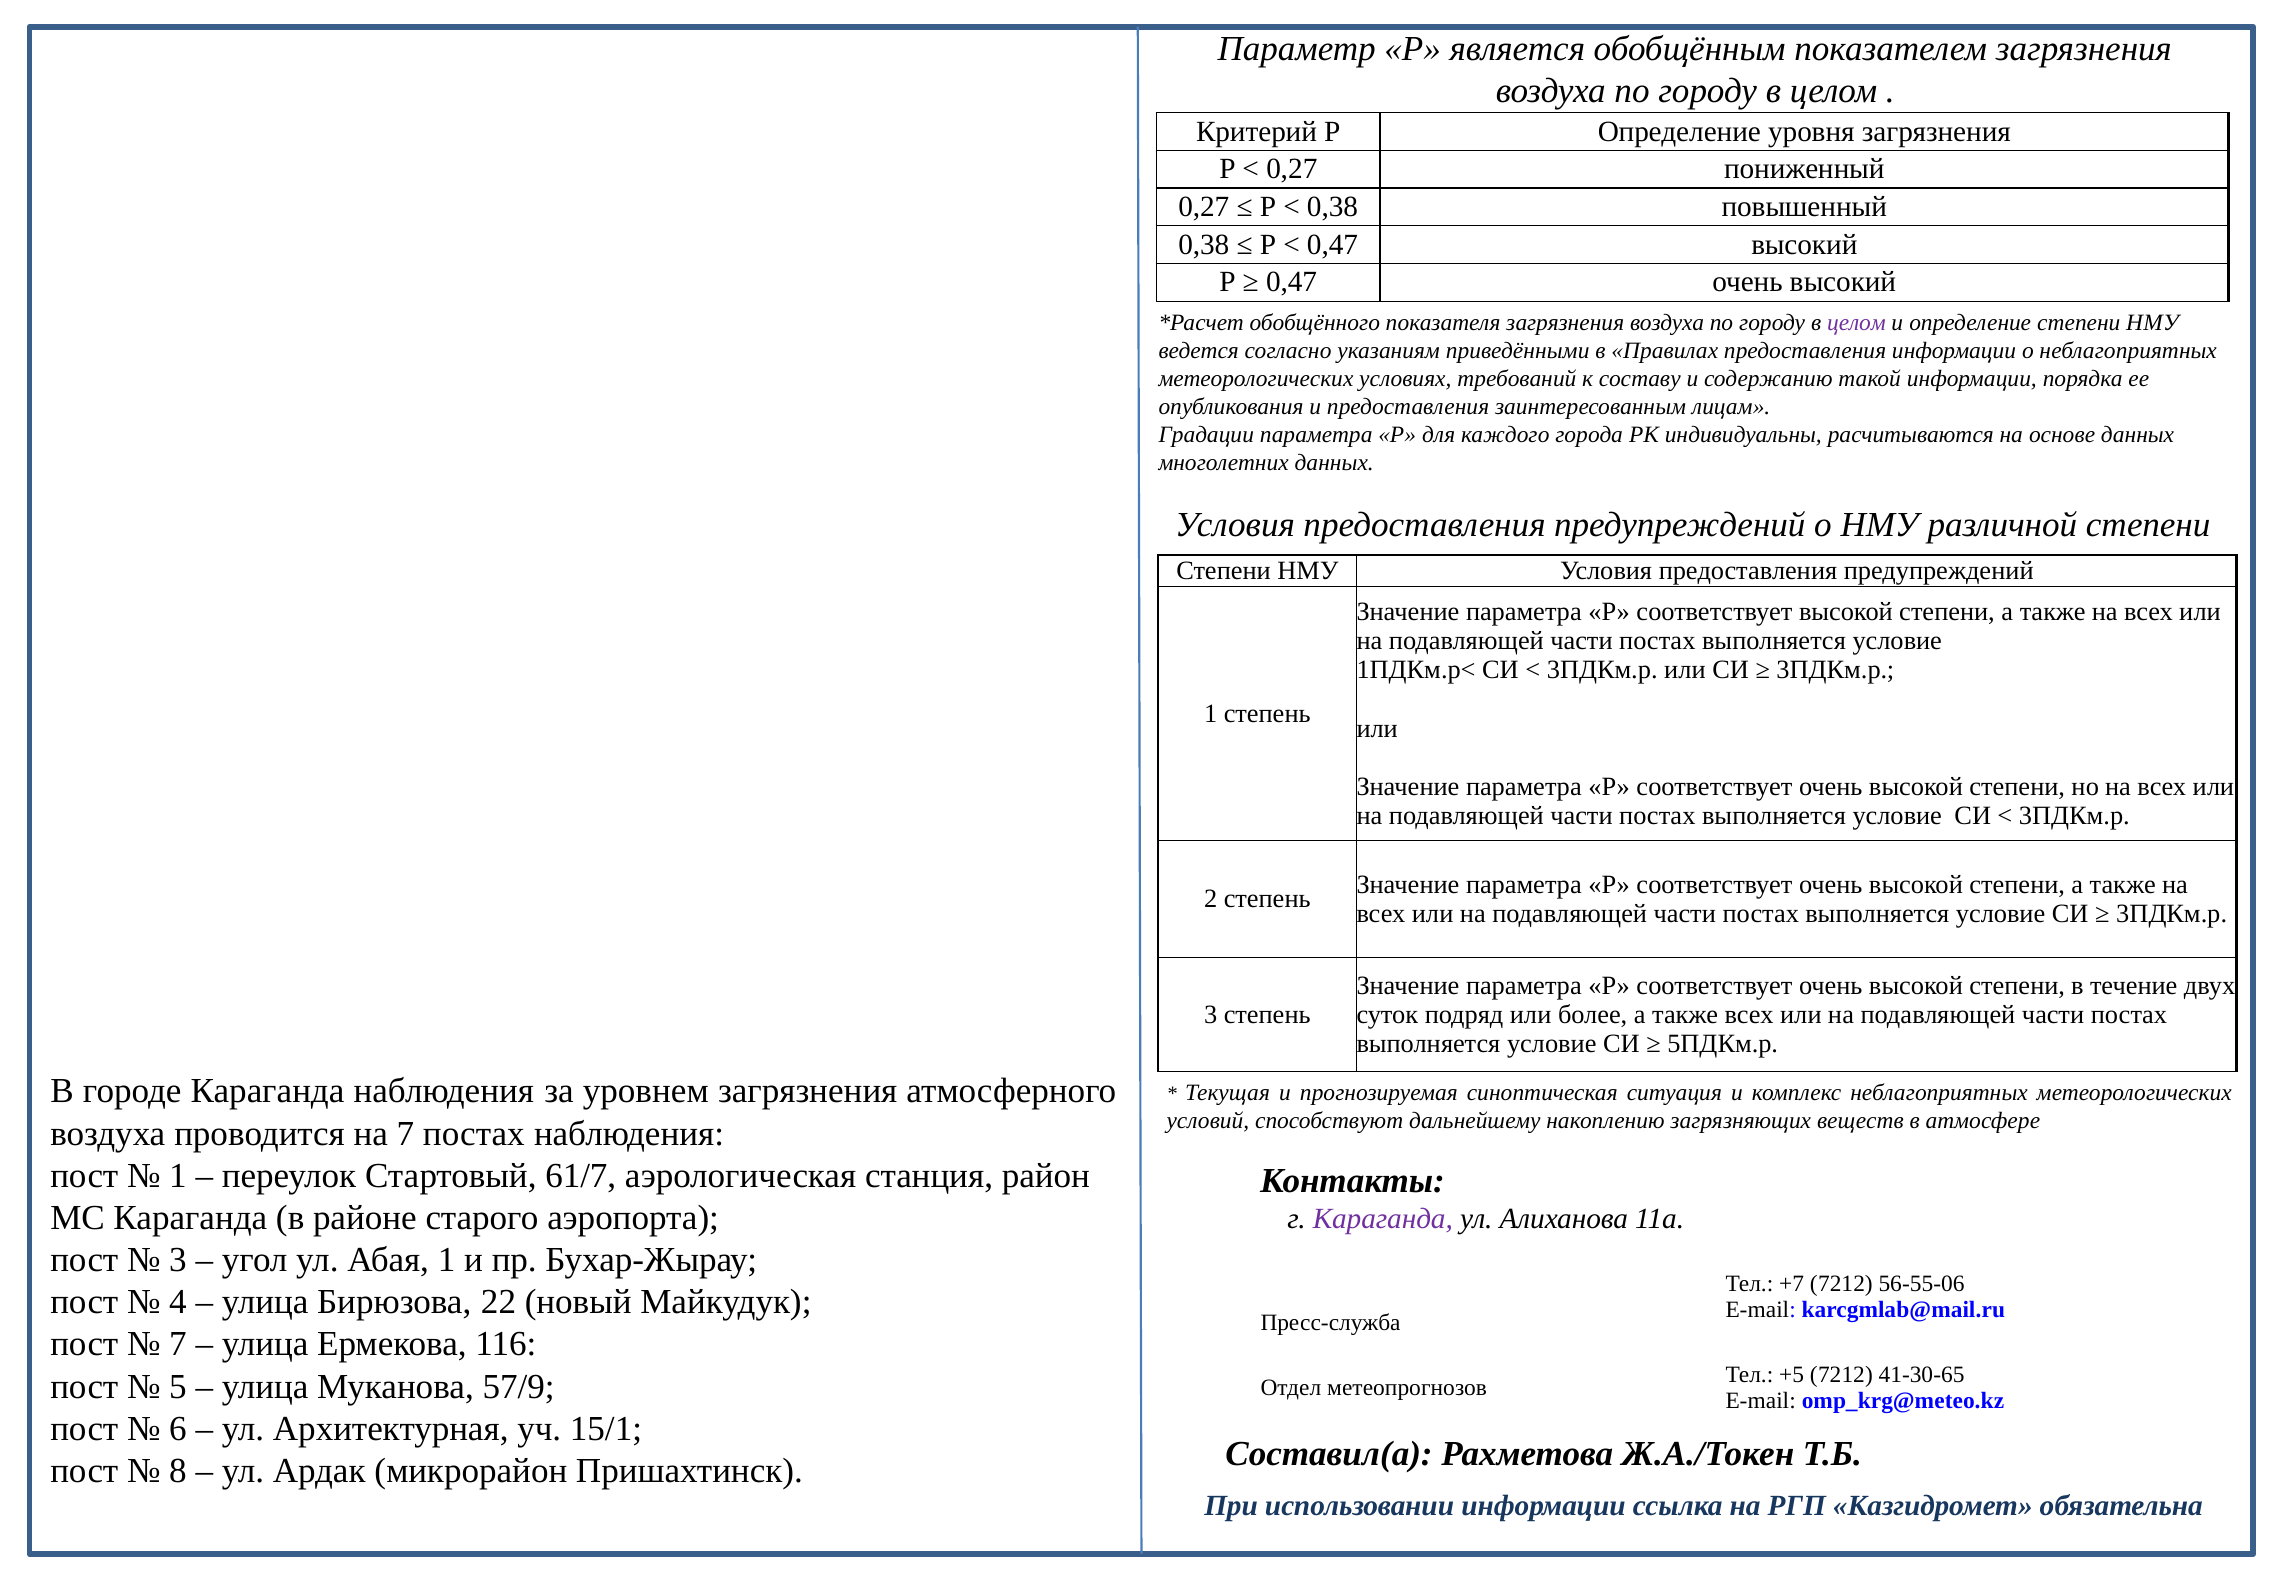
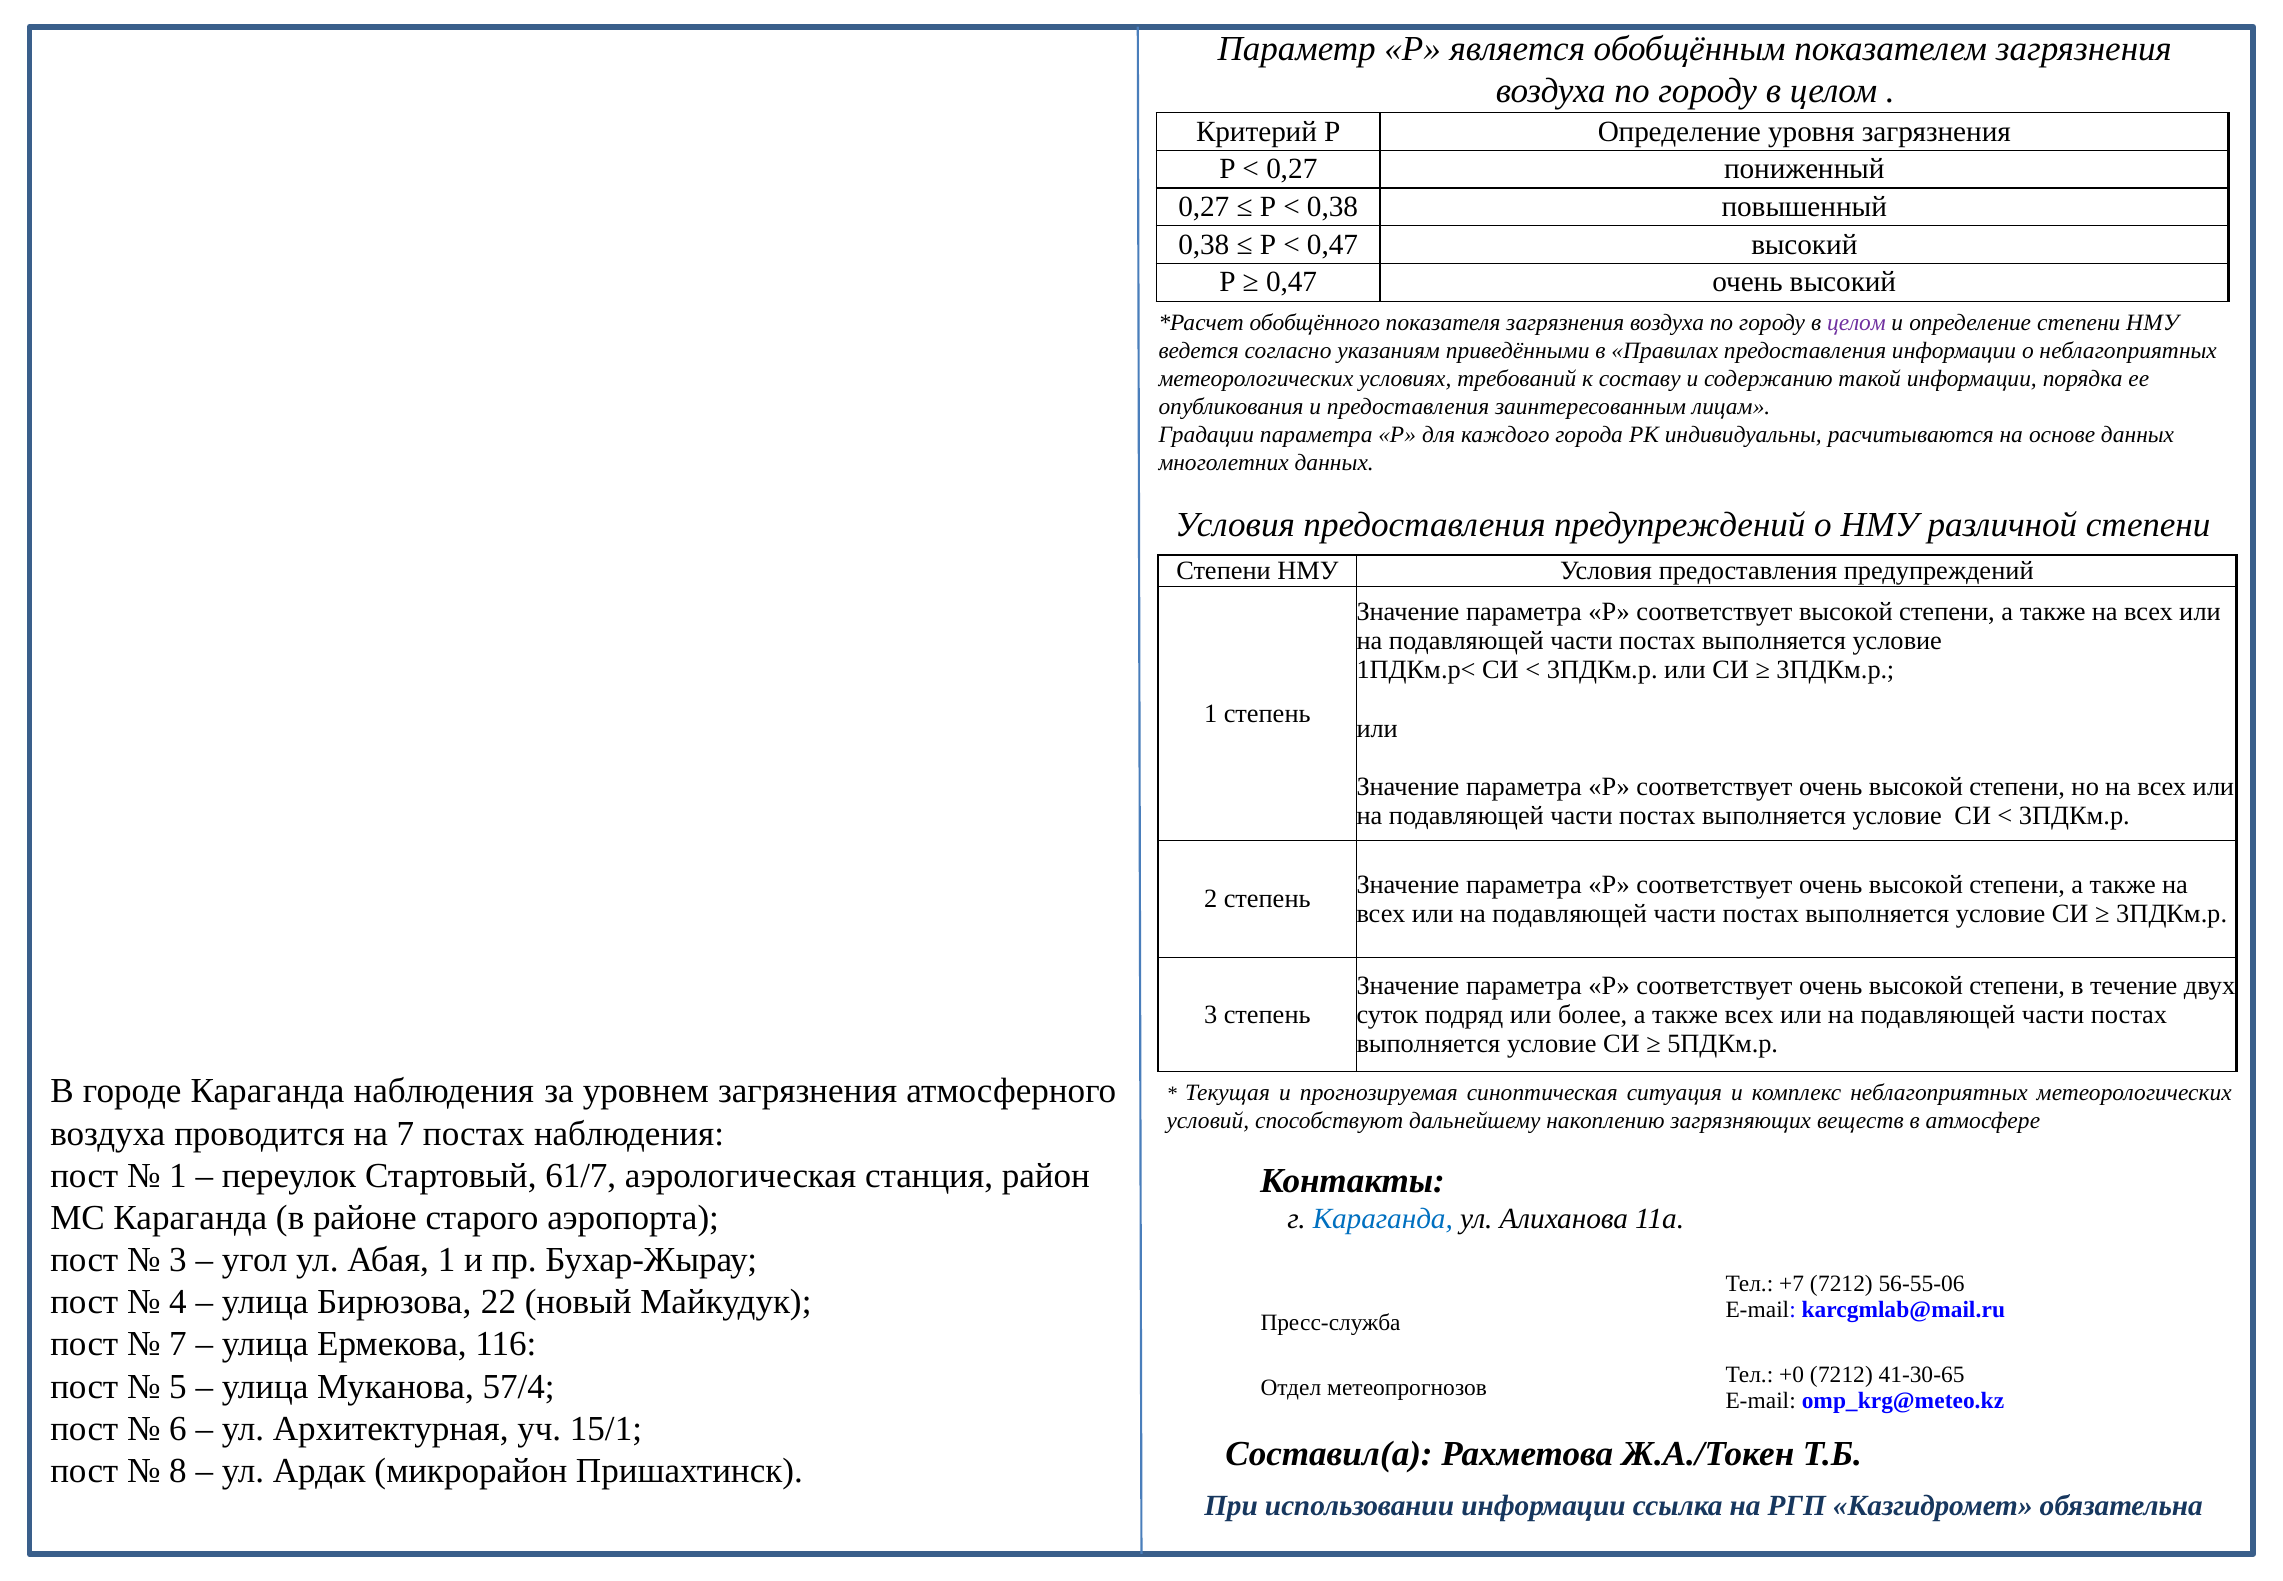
Караганда at (1383, 1219) colour: purple -> blue
+5: +5 -> +0
57/9: 57/9 -> 57/4
